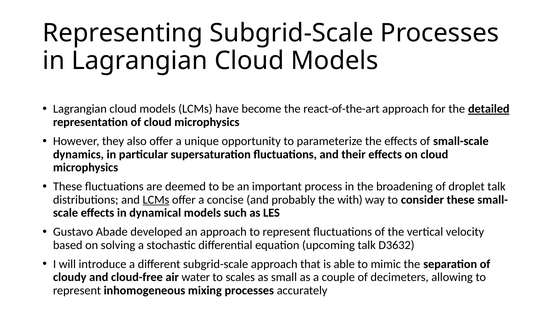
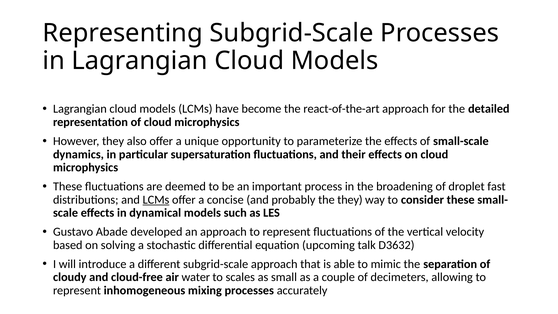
detailed underline: present -> none
droplet talk: talk -> fast
the with: with -> they
